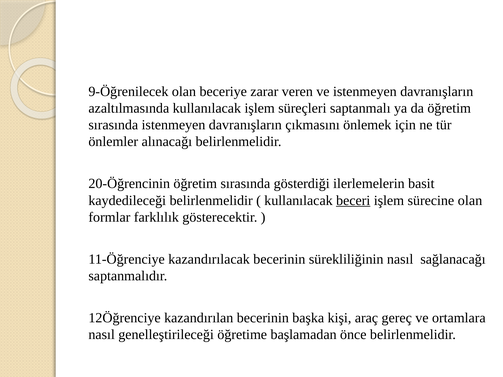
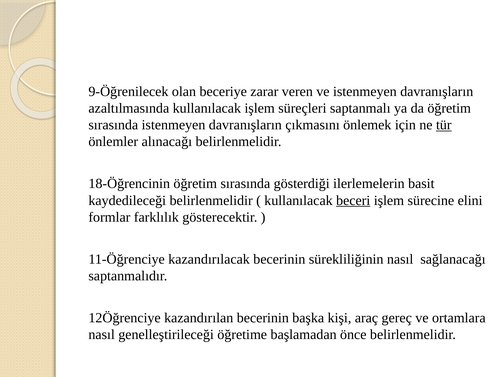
tür underline: none -> present
20-Öğrencinin: 20-Öğrencinin -> 18-Öğrencinin
sürecine olan: olan -> elini
